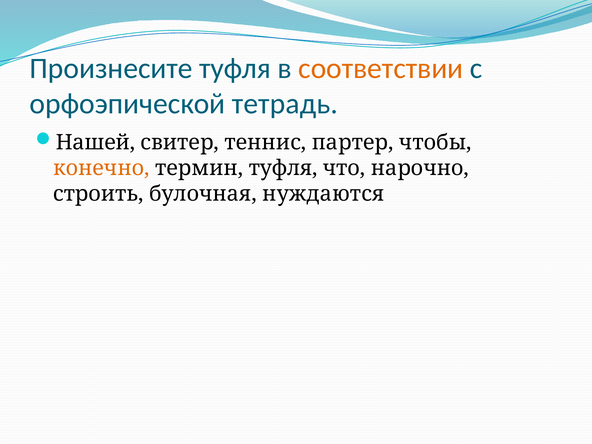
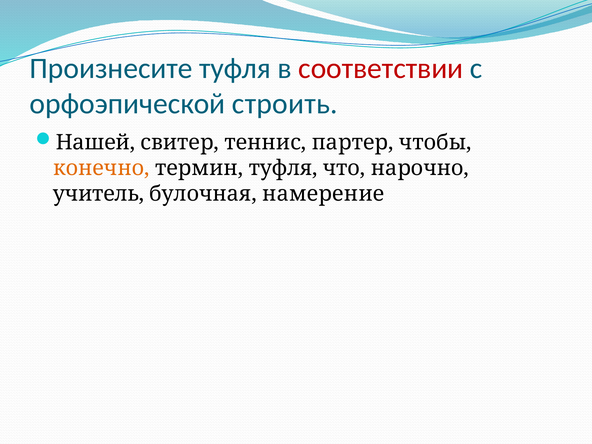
соответствии colour: orange -> red
тетрадь: тетрадь -> строить
строить: строить -> учитель
нуждаются: нуждаются -> намерение
